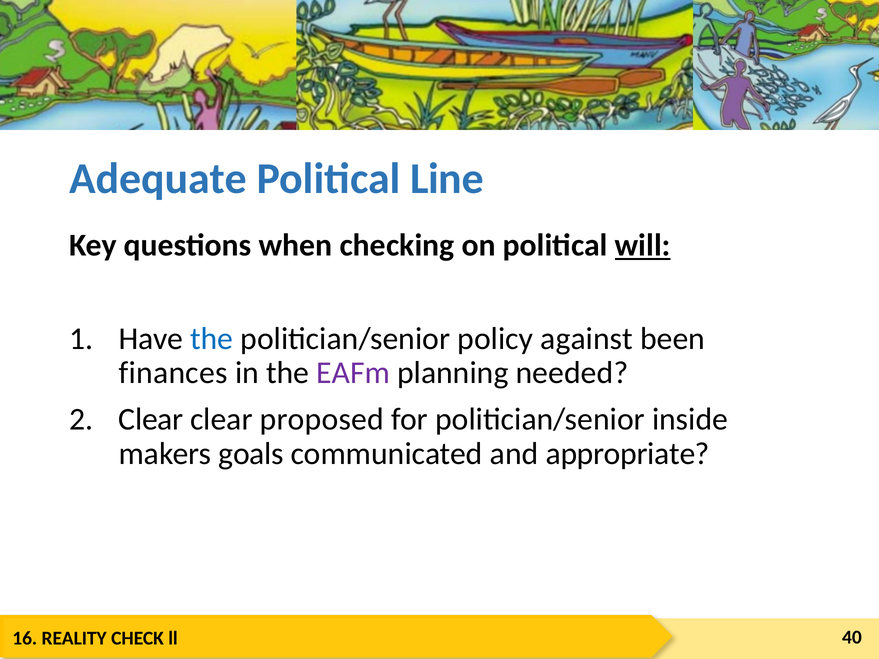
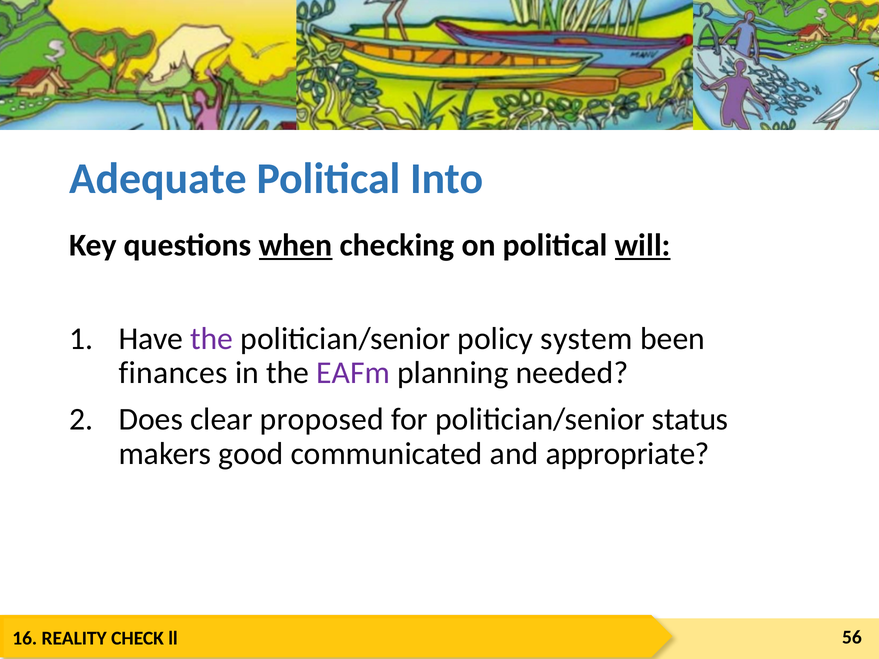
Line: Line -> Into
when underline: none -> present
the at (212, 339) colour: blue -> purple
against: against -> system
Clear at (151, 420): Clear -> Does
inside: inside -> status
goals: goals -> good
40: 40 -> 56
